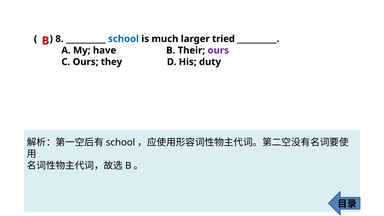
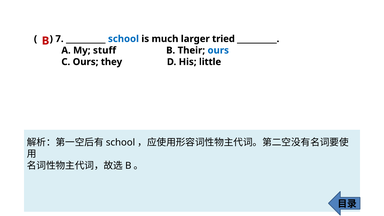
8: 8 -> 7
have: have -> stuff
ours at (218, 50) colour: purple -> blue
duty: duty -> little
